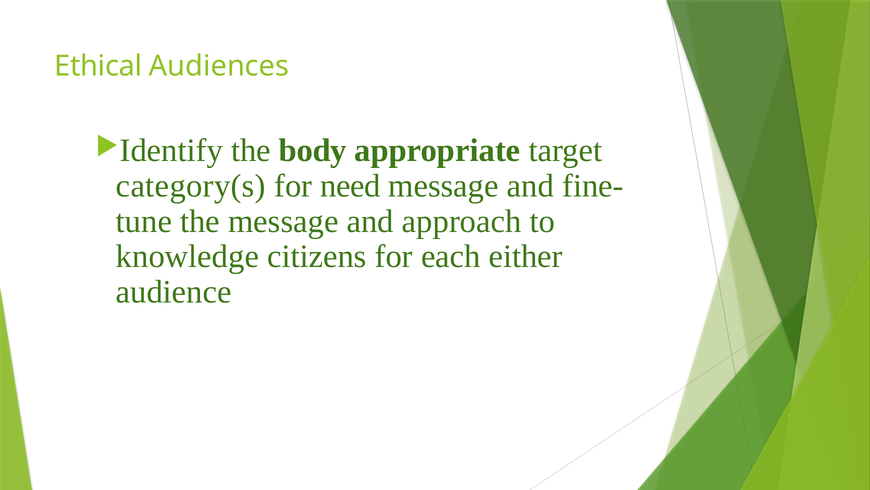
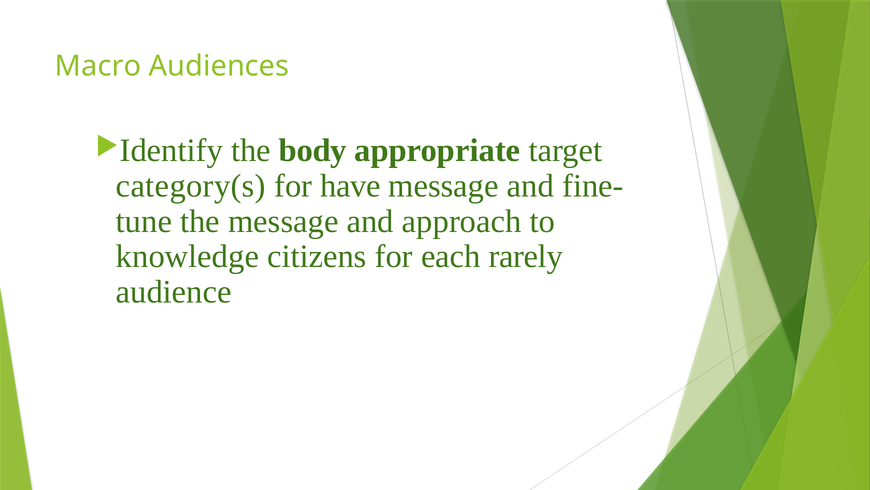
Ethical: Ethical -> Macro
need: need -> have
either: either -> rarely
